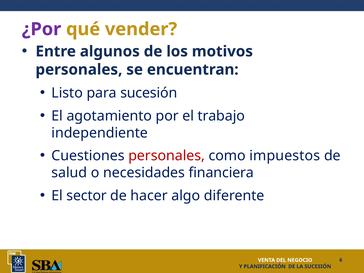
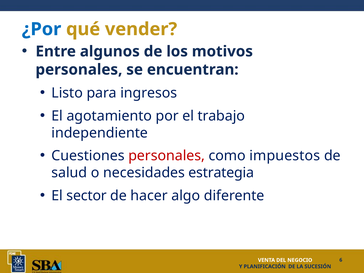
¿Por colour: purple -> blue
para sucesión: sucesión -> ingresos
financiera: financiera -> estrategia
